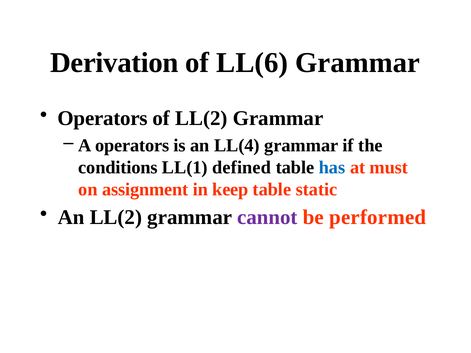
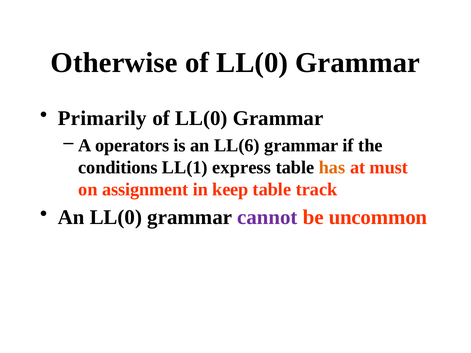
Derivation: Derivation -> Otherwise
LL(6 at (252, 63): LL(6 -> LL(0
Operators at (103, 118): Operators -> Primarily
LL(2 at (201, 118): LL(2 -> LL(0
LL(4: LL(4 -> LL(6
defined: defined -> express
has colour: blue -> orange
static: static -> track
An LL(2: LL(2 -> LL(0
performed: performed -> uncommon
